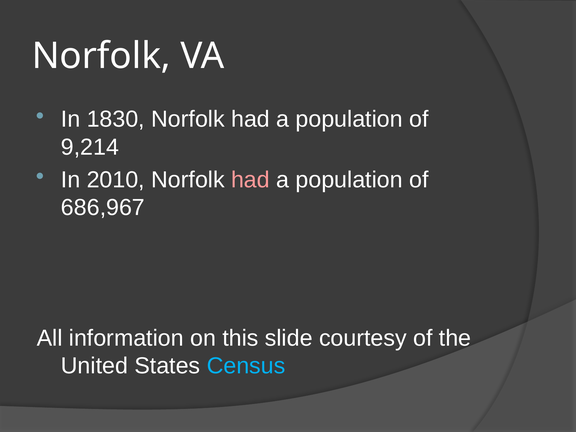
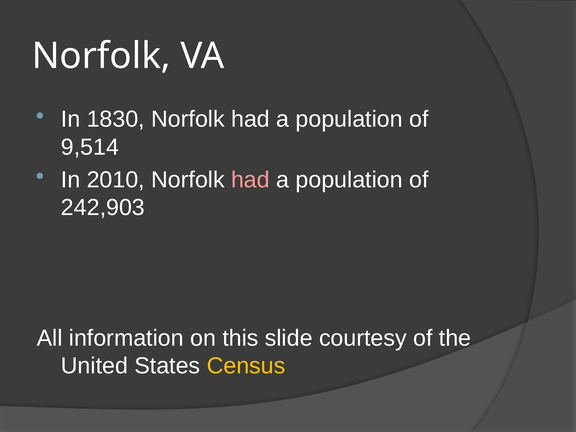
9,214: 9,214 -> 9,514
686,967: 686,967 -> 242,903
Census colour: light blue -> yellow
